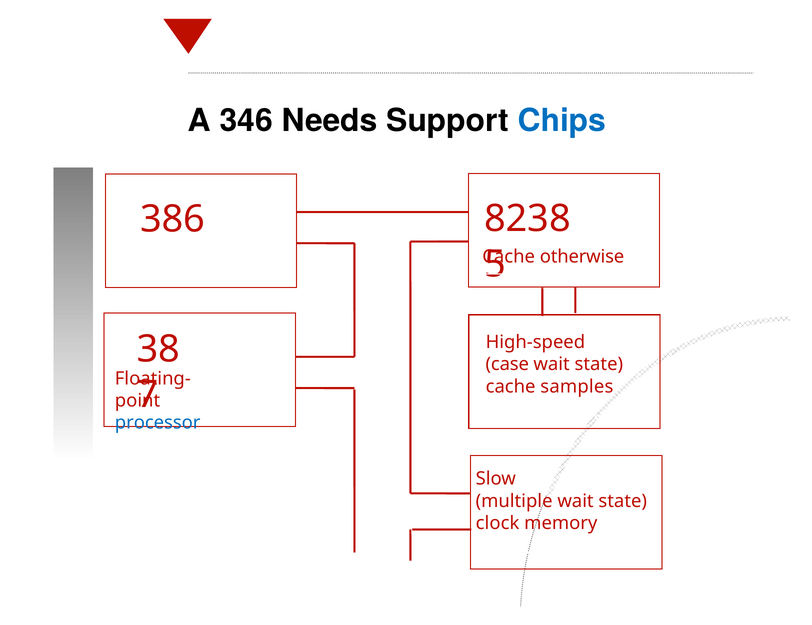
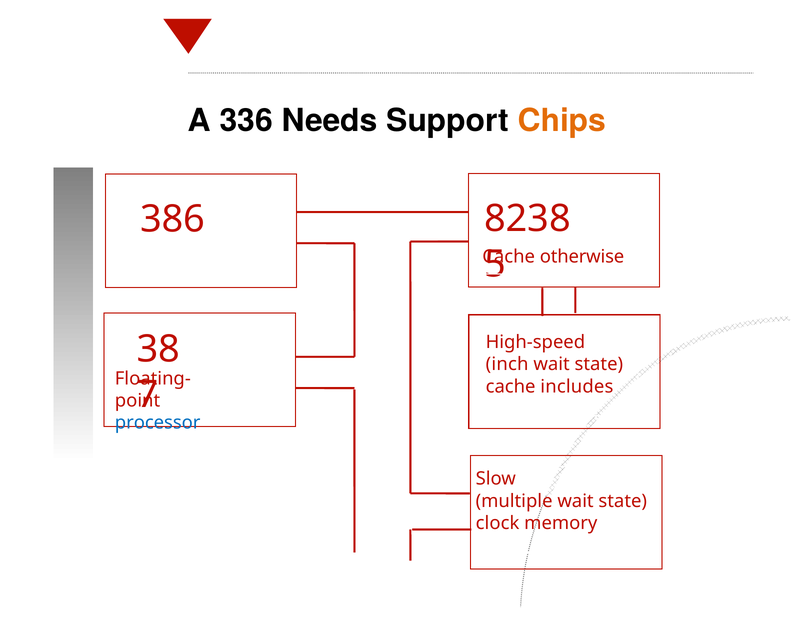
346: 346 -> 336
Chips colour: blue -> orange
case: case -> inch
samples: samples -> includes
